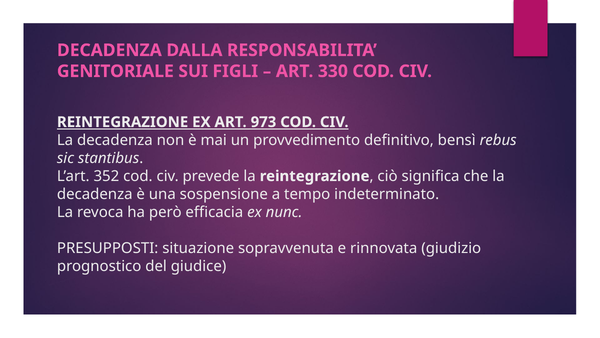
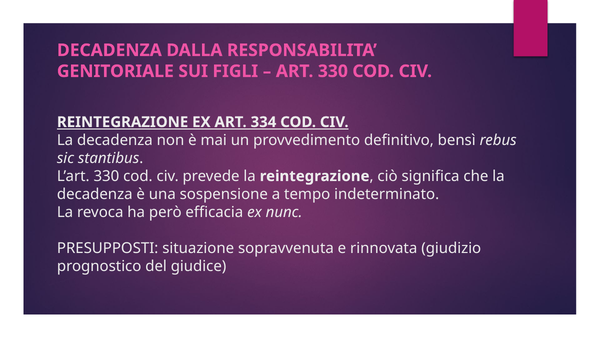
973: 973 -> 334
L’art 352: 352 -> 330
